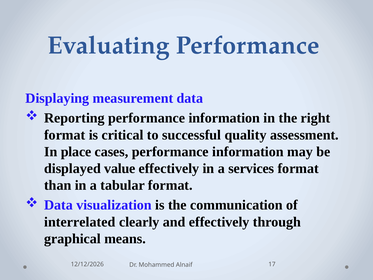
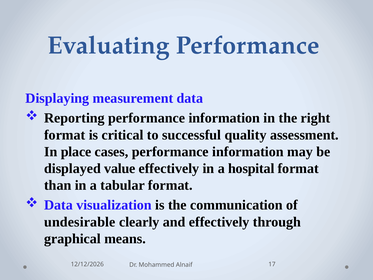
services: services -> hospital
interrelated: interrelated -> undesirable
